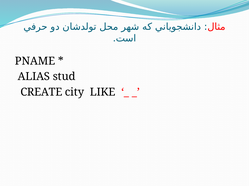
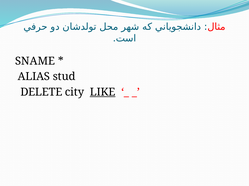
PNAME: PNAME -> SNAME
CREATE: CREATE -> DELETE
LIKE underline: none -> present
